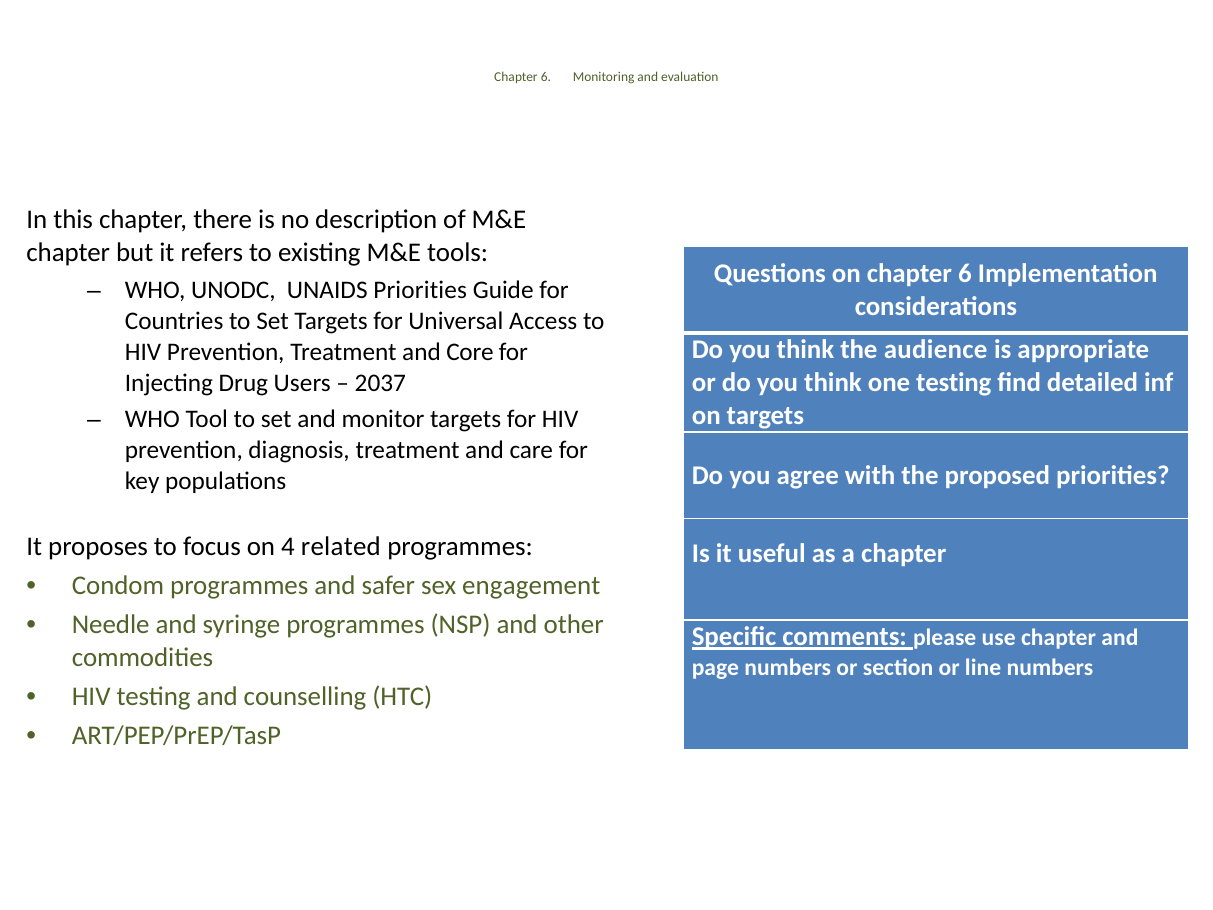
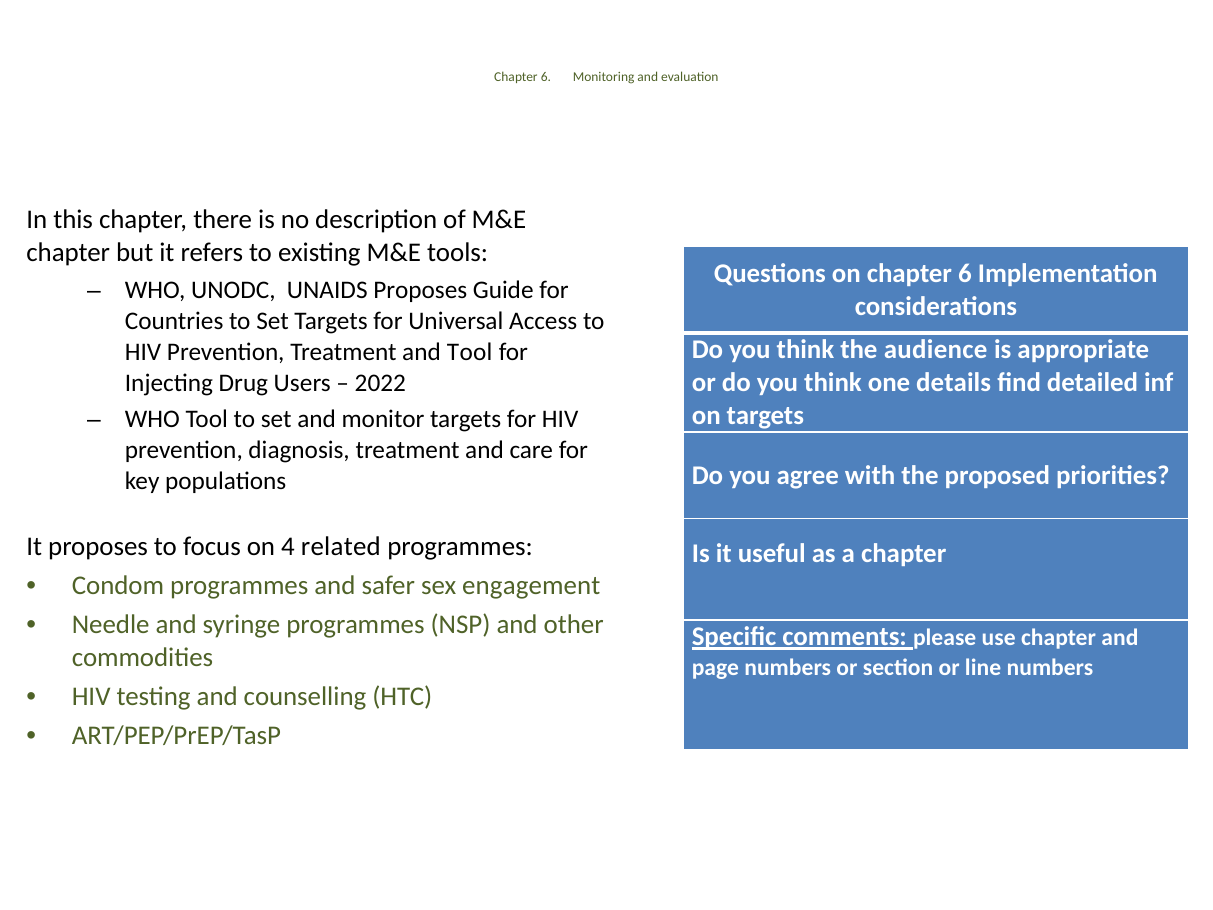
UNAIDS Priorities: Priorities -> Proposes
and Core: Core -> Tool
one testing: testing -> details
2037: 2037 -> 2022
